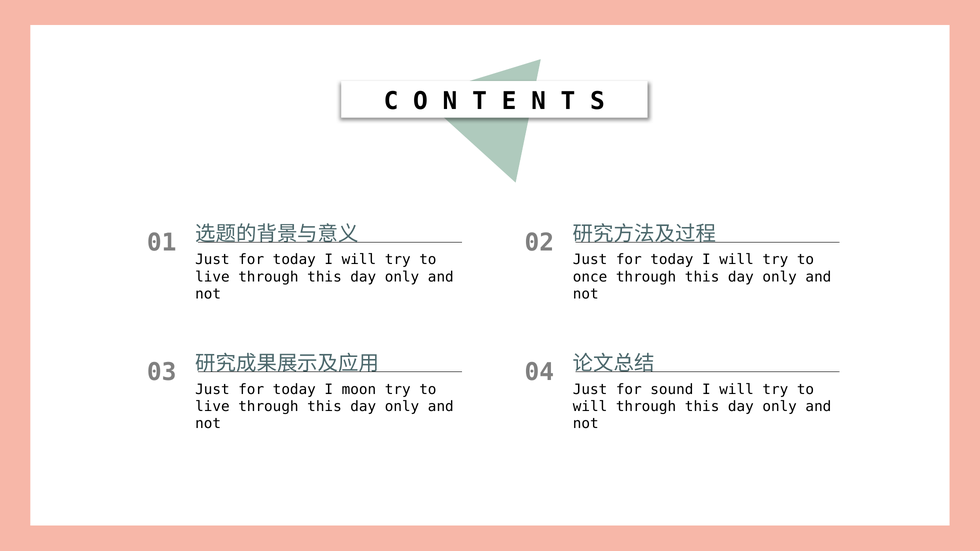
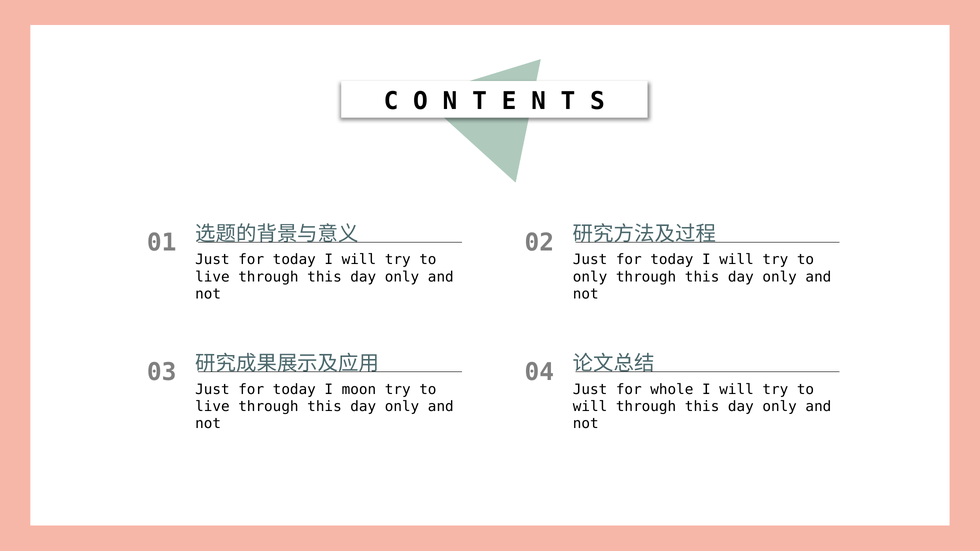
once at (590, 277): once -> only
sound: sound -> whole
